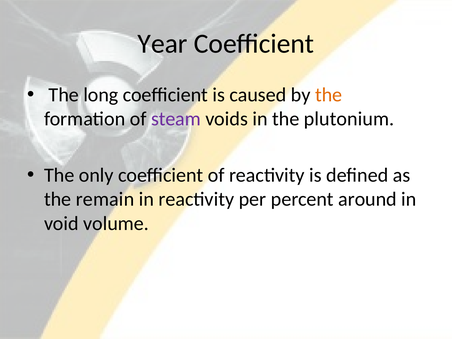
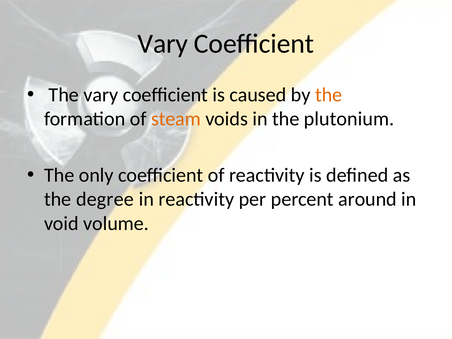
Year at (163, 44): Year -> Vary
The long: long -> vary
steam colour: purple -> orange
remain: remain -> degree
